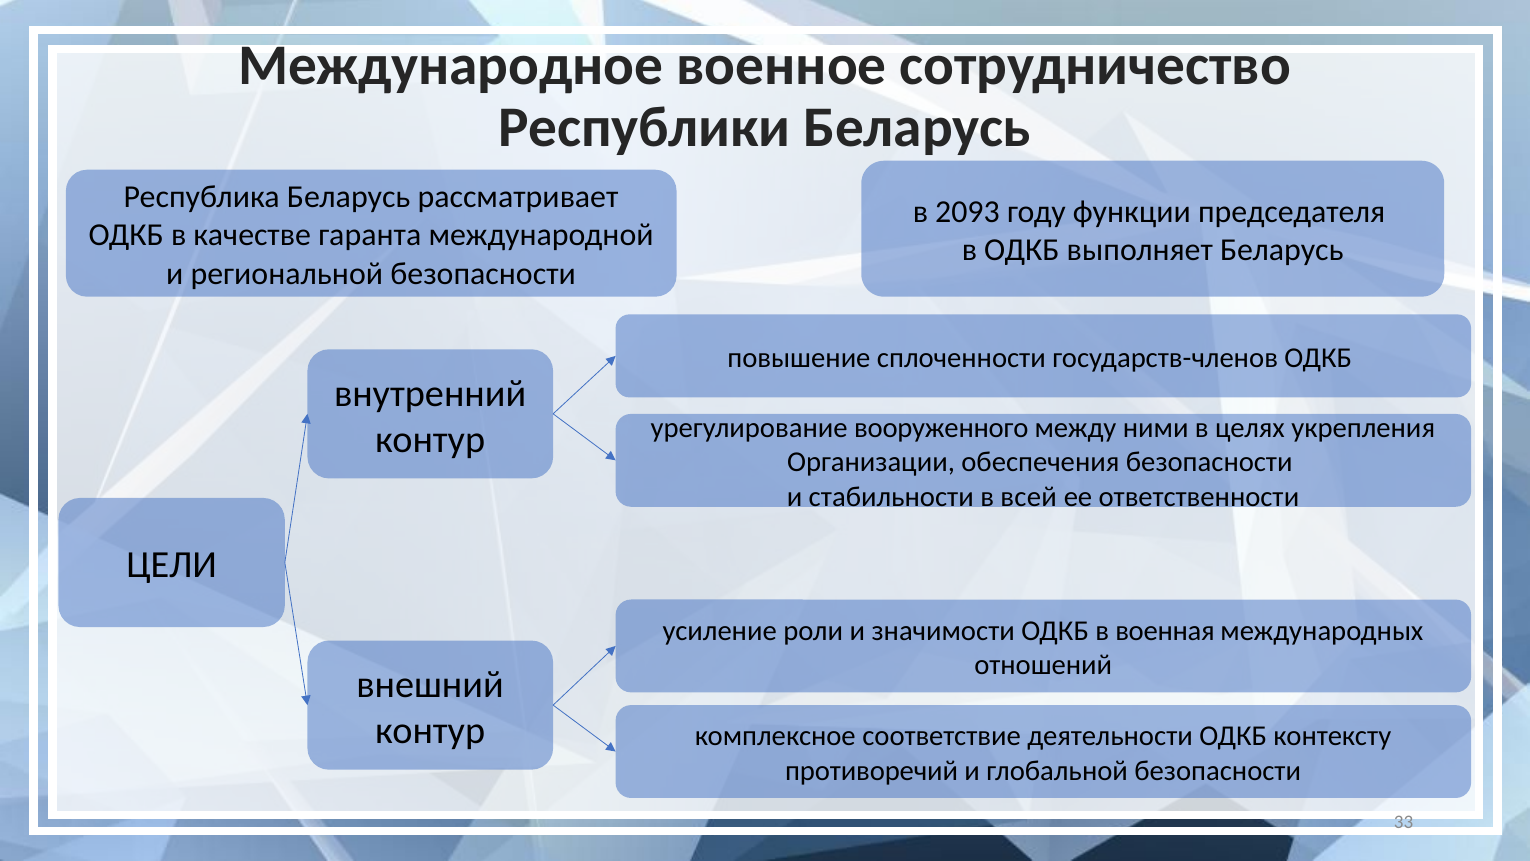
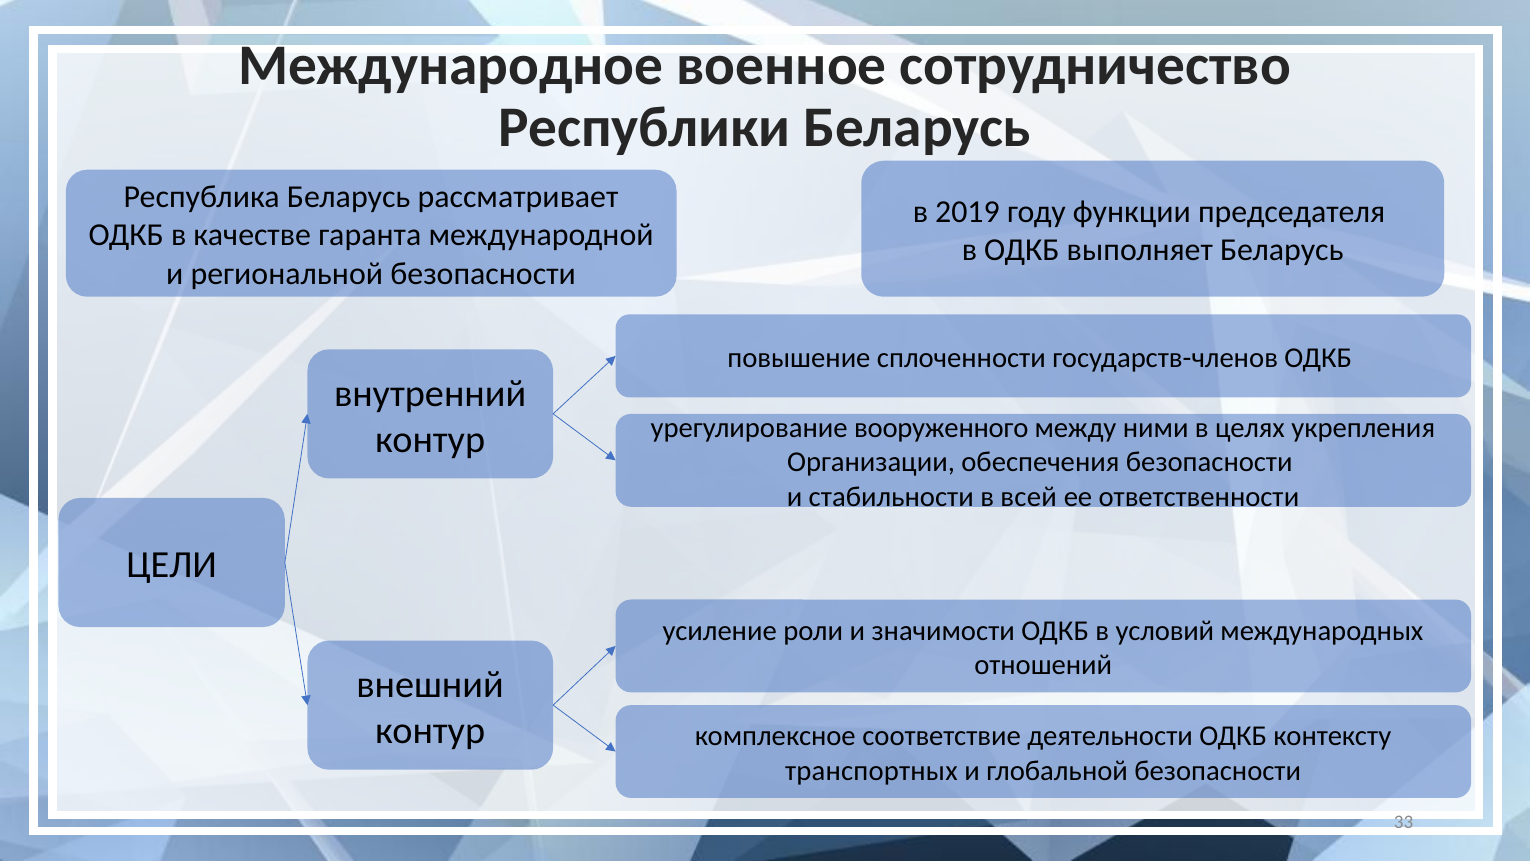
2093: 2093 -> 2019
военная: военная -> условий
противоречий: противоречий -> транспортных
